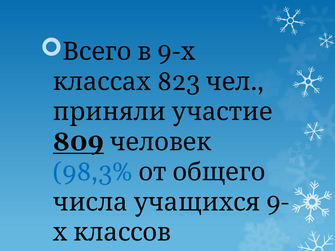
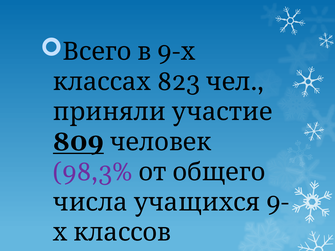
98,3% colour: blue -> purple
